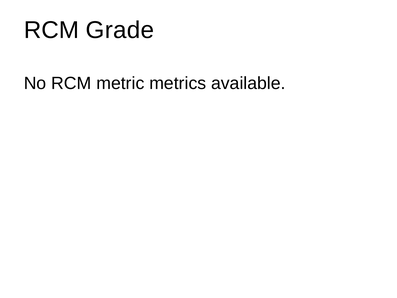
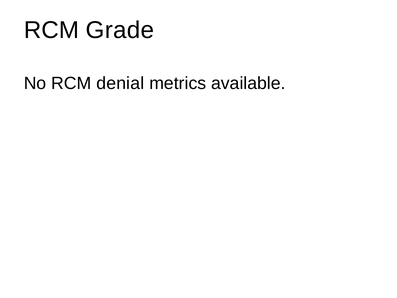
metric: metric -> denial
